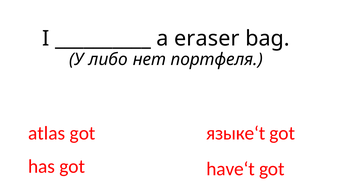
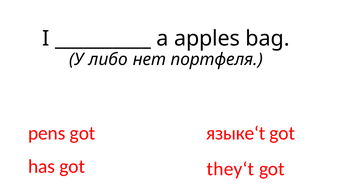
eraser: eraser -> apples
atlas: atlas -> pens
have‘t: have‘t -> they‘t
